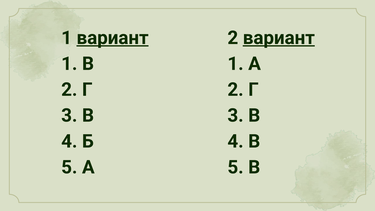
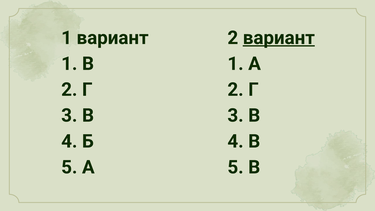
вариант at (113, 38) underline: present -> none
